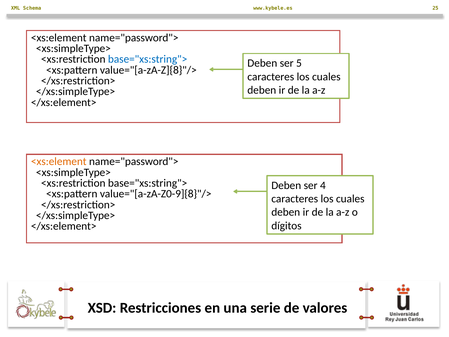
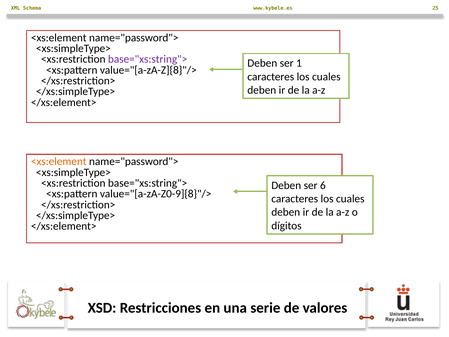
base="xs:string"> at (148, 59) colour: blue -> purple
5: 5 -> 1
4: 4 -> 6
